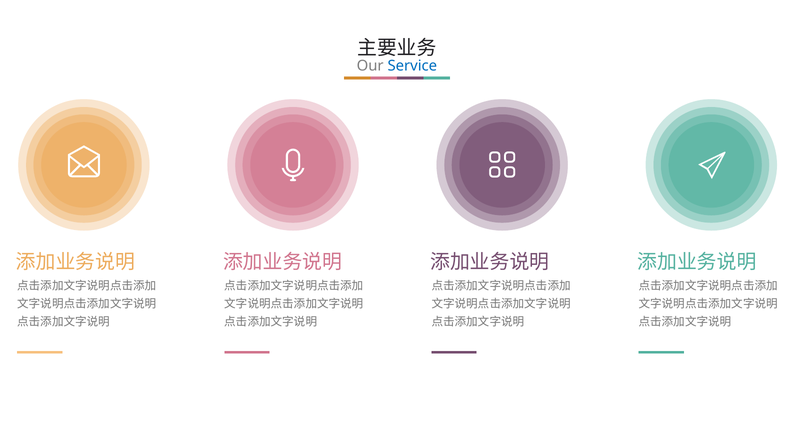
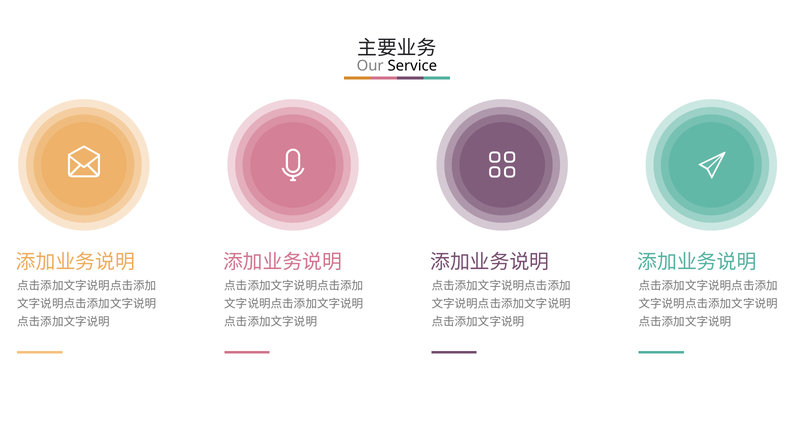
Service colour: blue -> black
